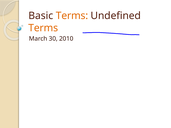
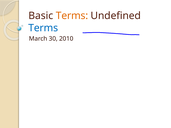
Terms at (43, 28) colour: orange -> blue
